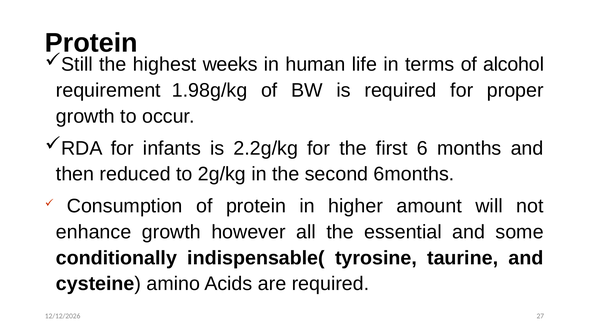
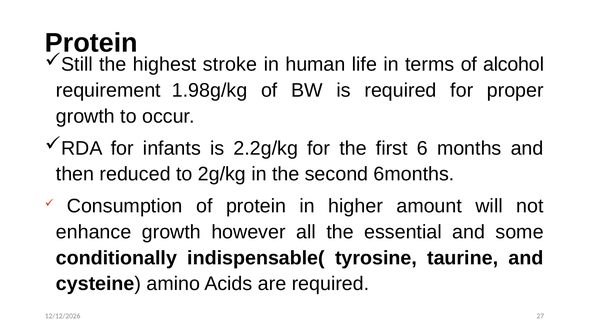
weeks: weeks -> stroke
